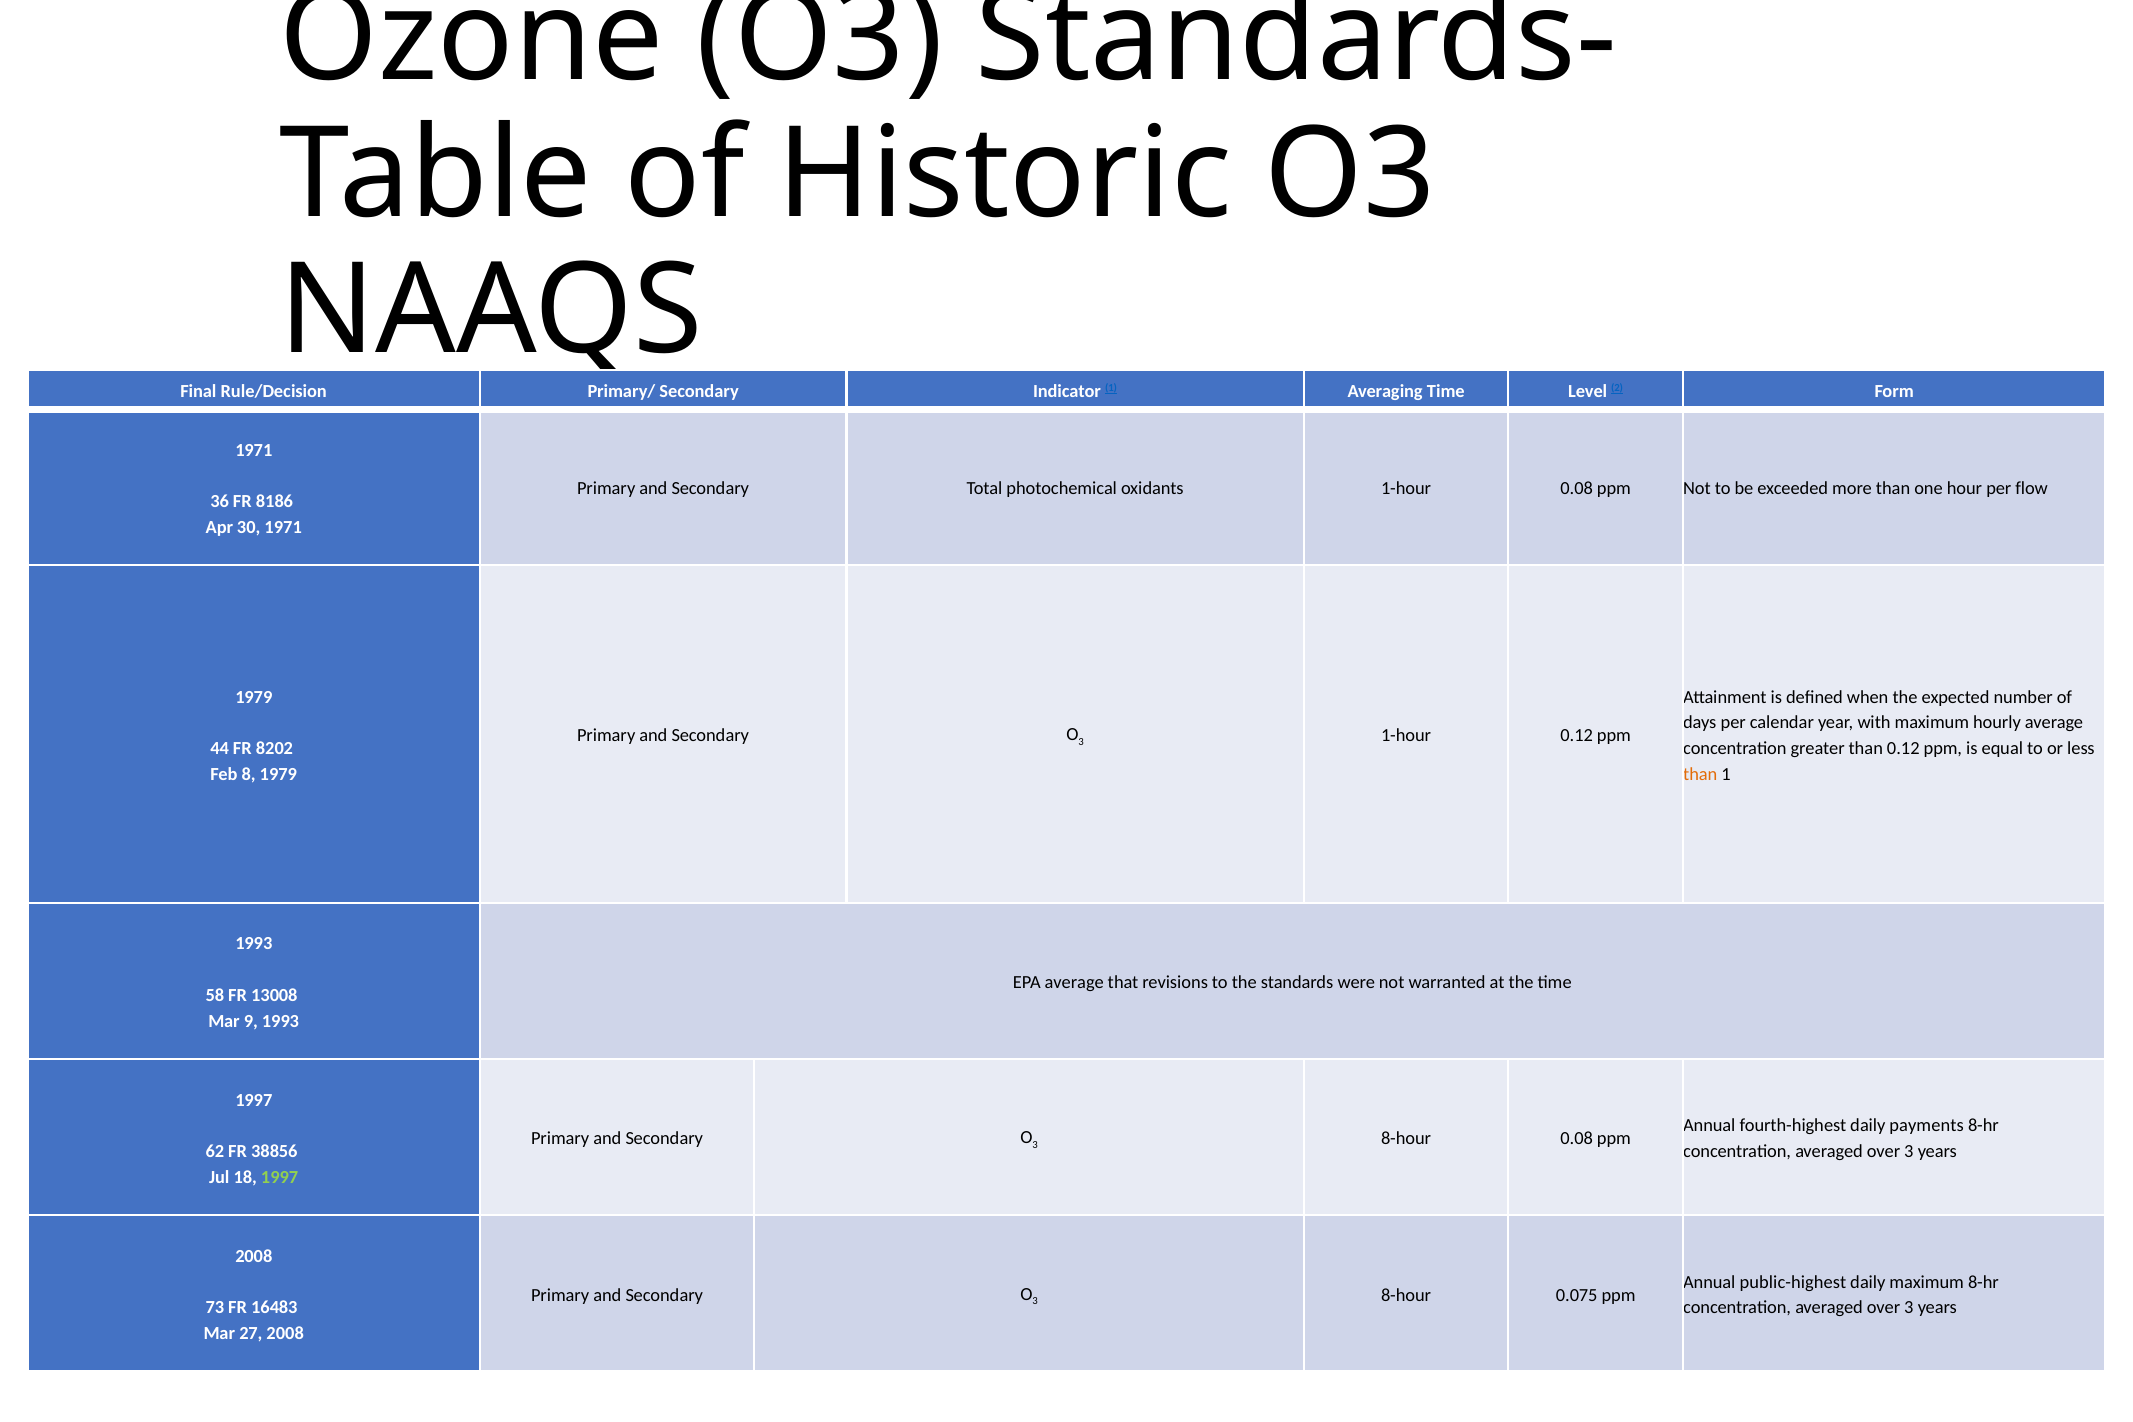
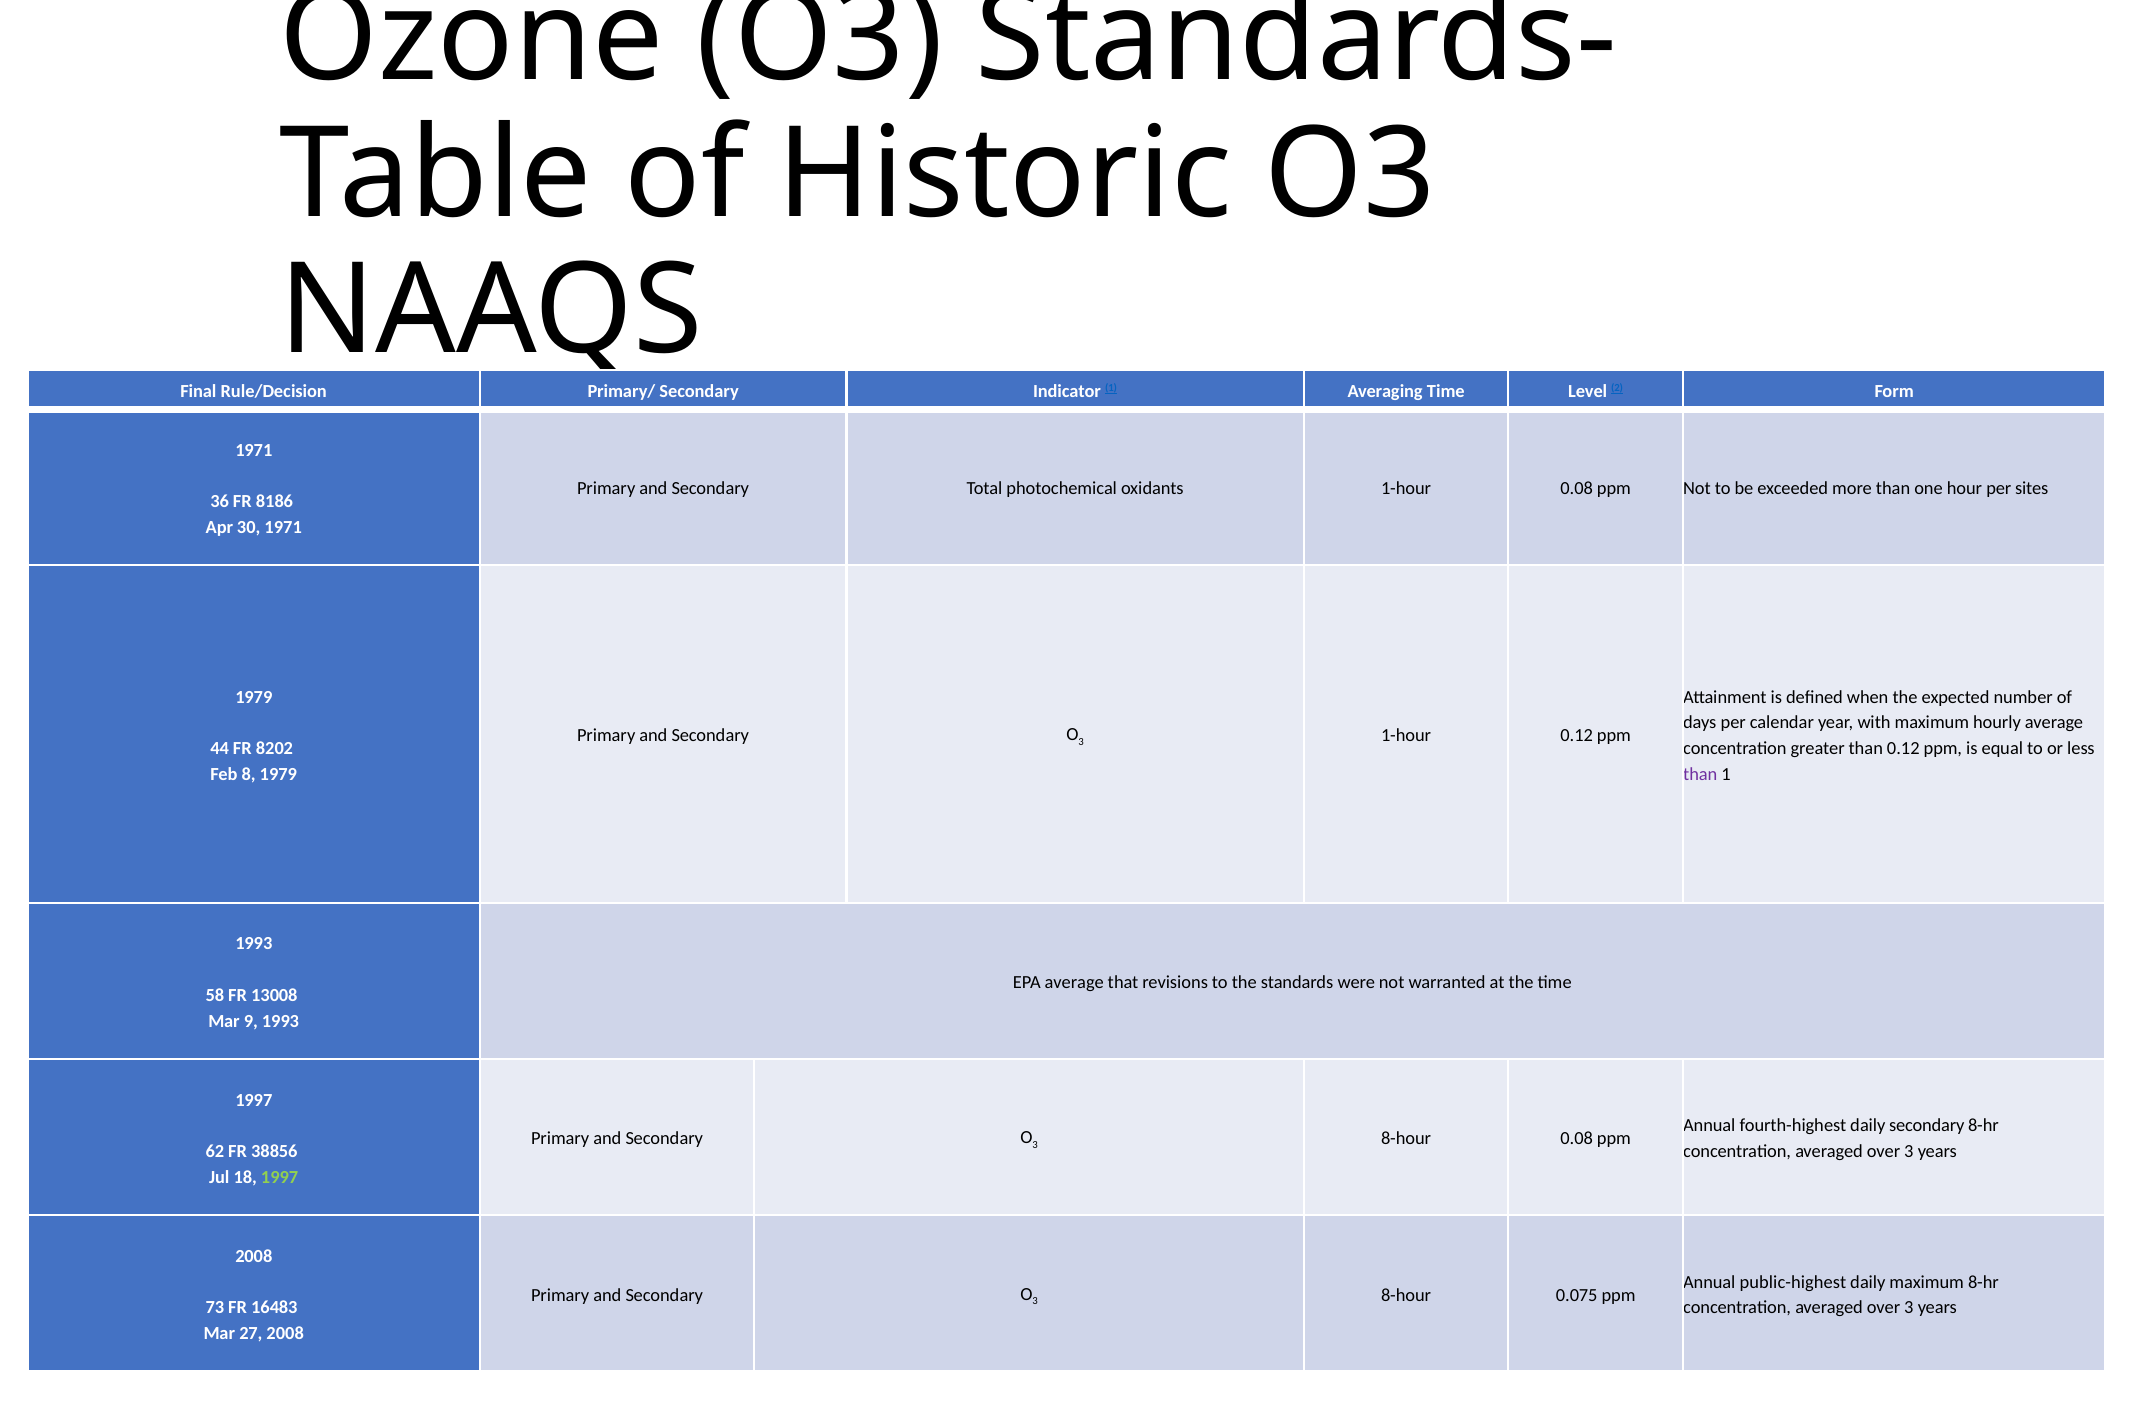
flow: flow -> sites
than at (1700, 774) colour: orange -> purple
daily payments: payments -> secondary
